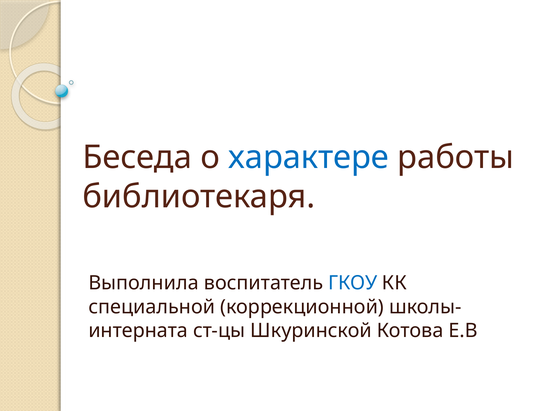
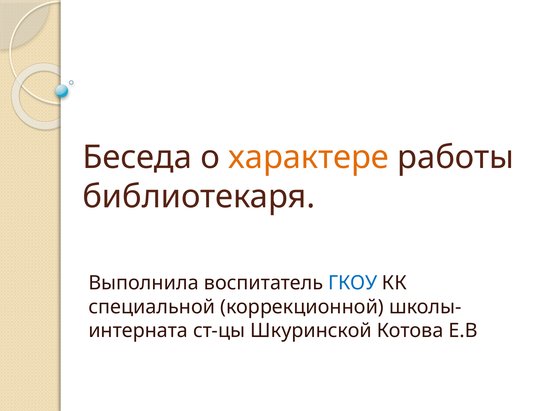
характере colour: blue -> orange
